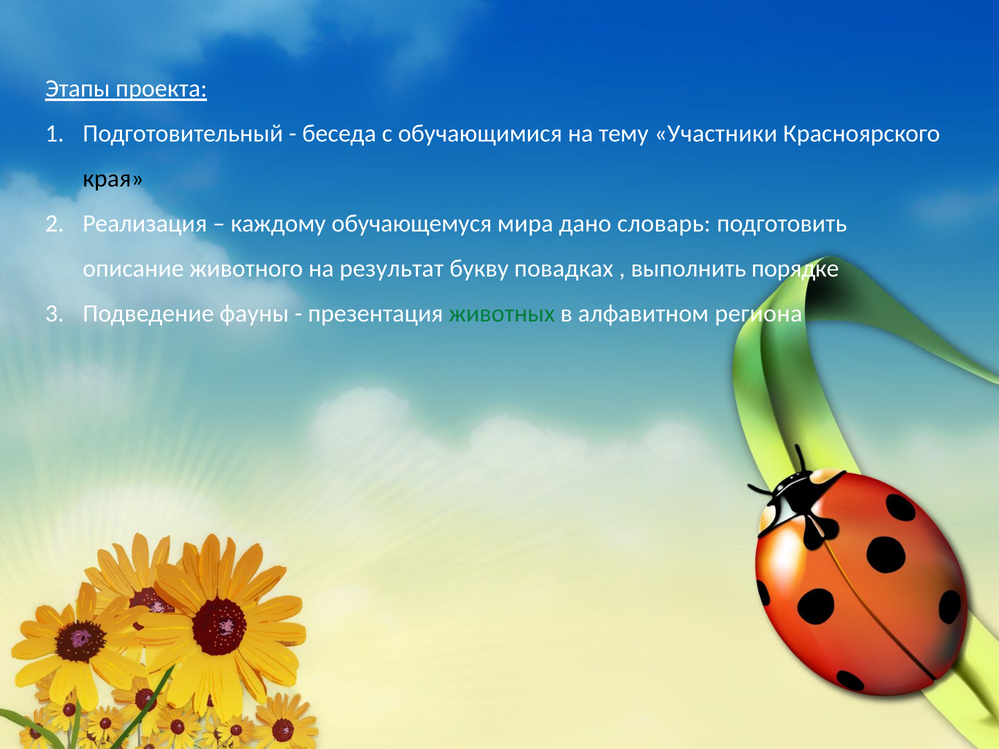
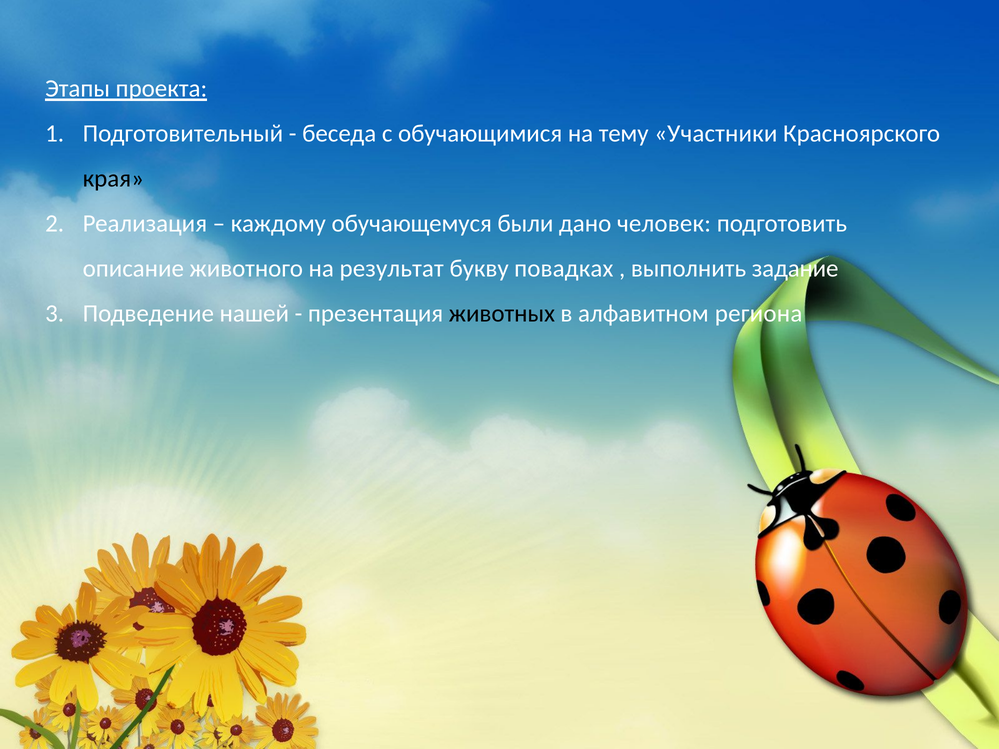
мира: мира -> были
словарь: словарь -> человек
порядке: порядке -> задание
фауны: фауны -> нашей
животных colour: green -> black
